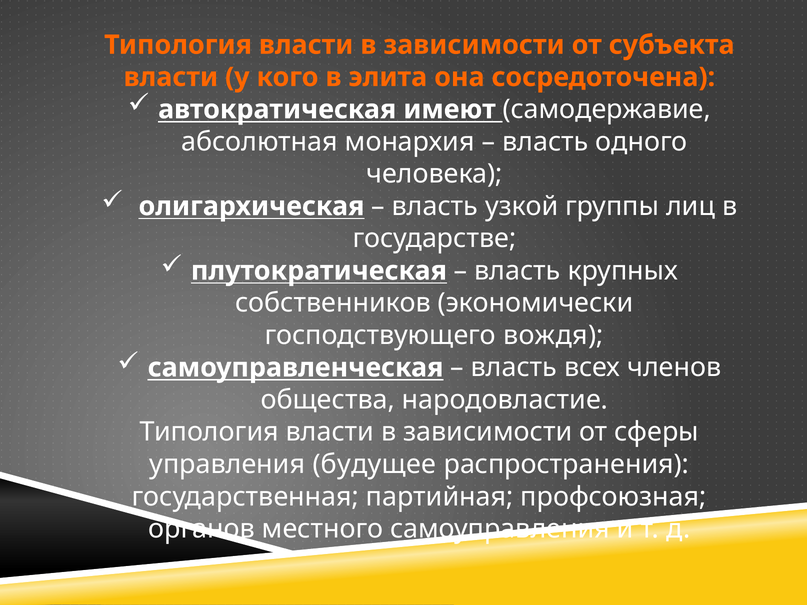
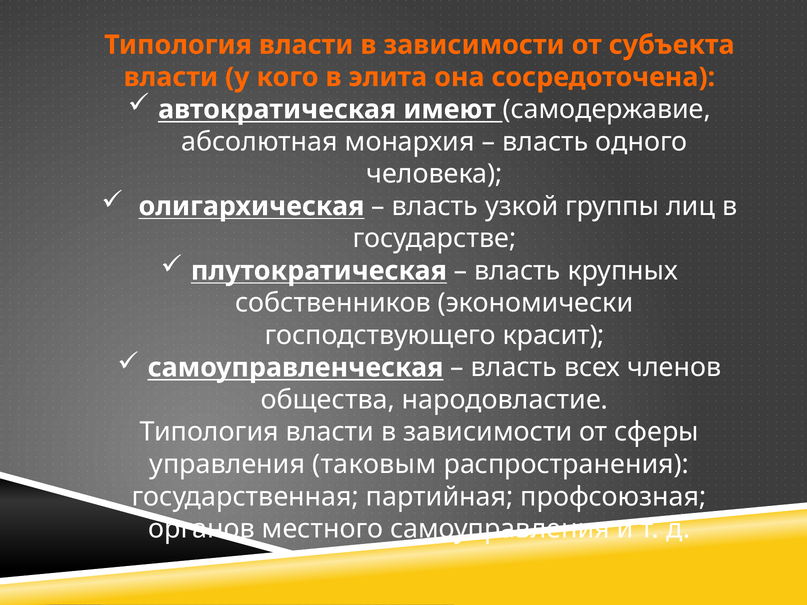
вождя: вождя -> красит
будущее: будущее -> таковым
